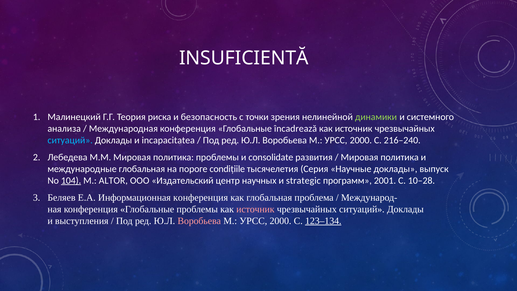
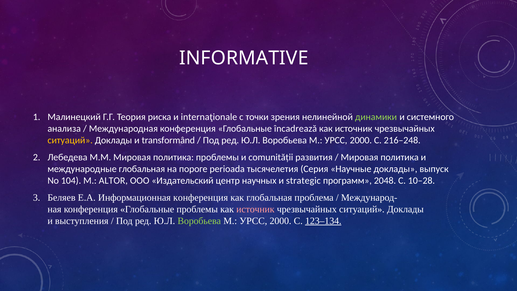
INSUFICIENTĂ: INSUFICIENTĂ -> INFORMATIVE
безопасность: безопасность -> internaţionale
ситуаций at (70, 140) colour: light blue -> yellow
incapacitatea: incapacitatea -> transformând
216–240: 216–240 -> 216–248
consolidate: consolidate -> comunității
condițiile: condițiile -> perioada
104 underline: present -> none
2001: 2001 -> 2048
Воробьева at (199, 221) colour: pink -> light green
